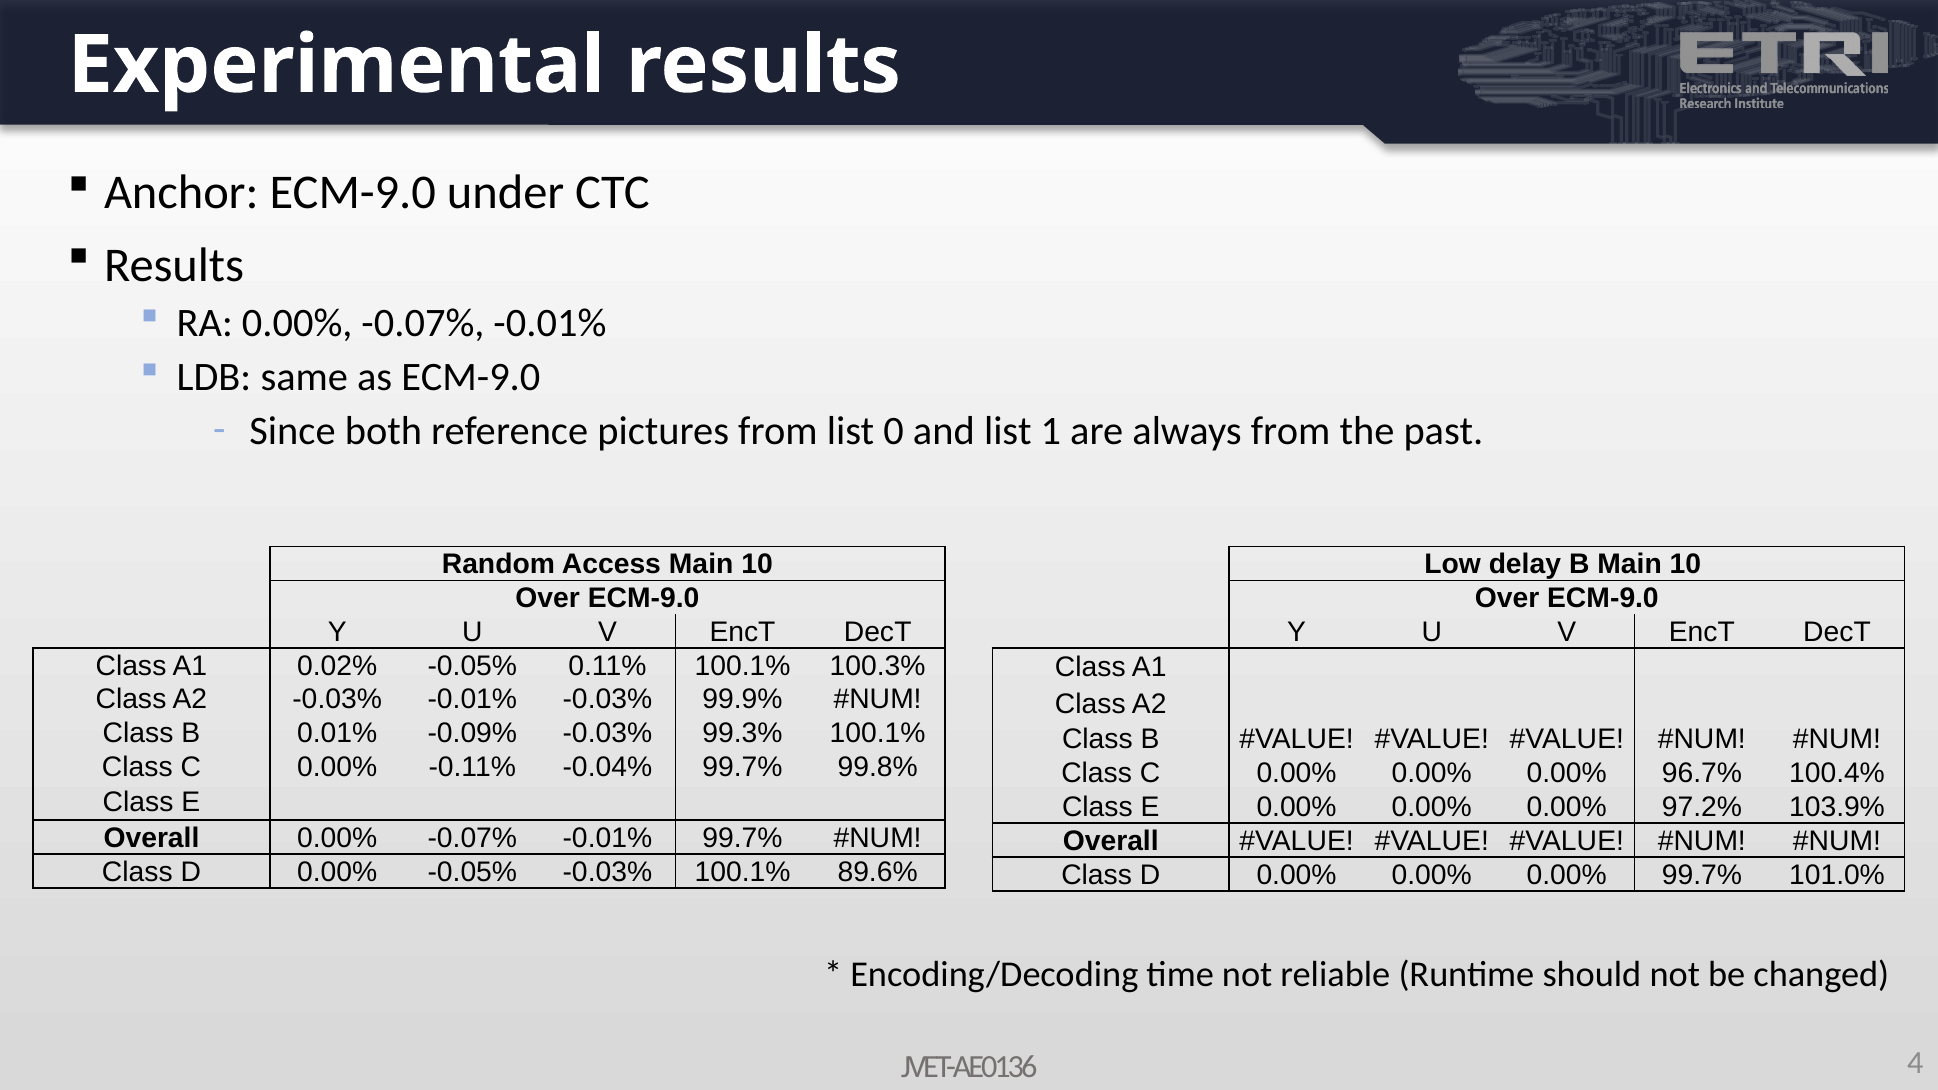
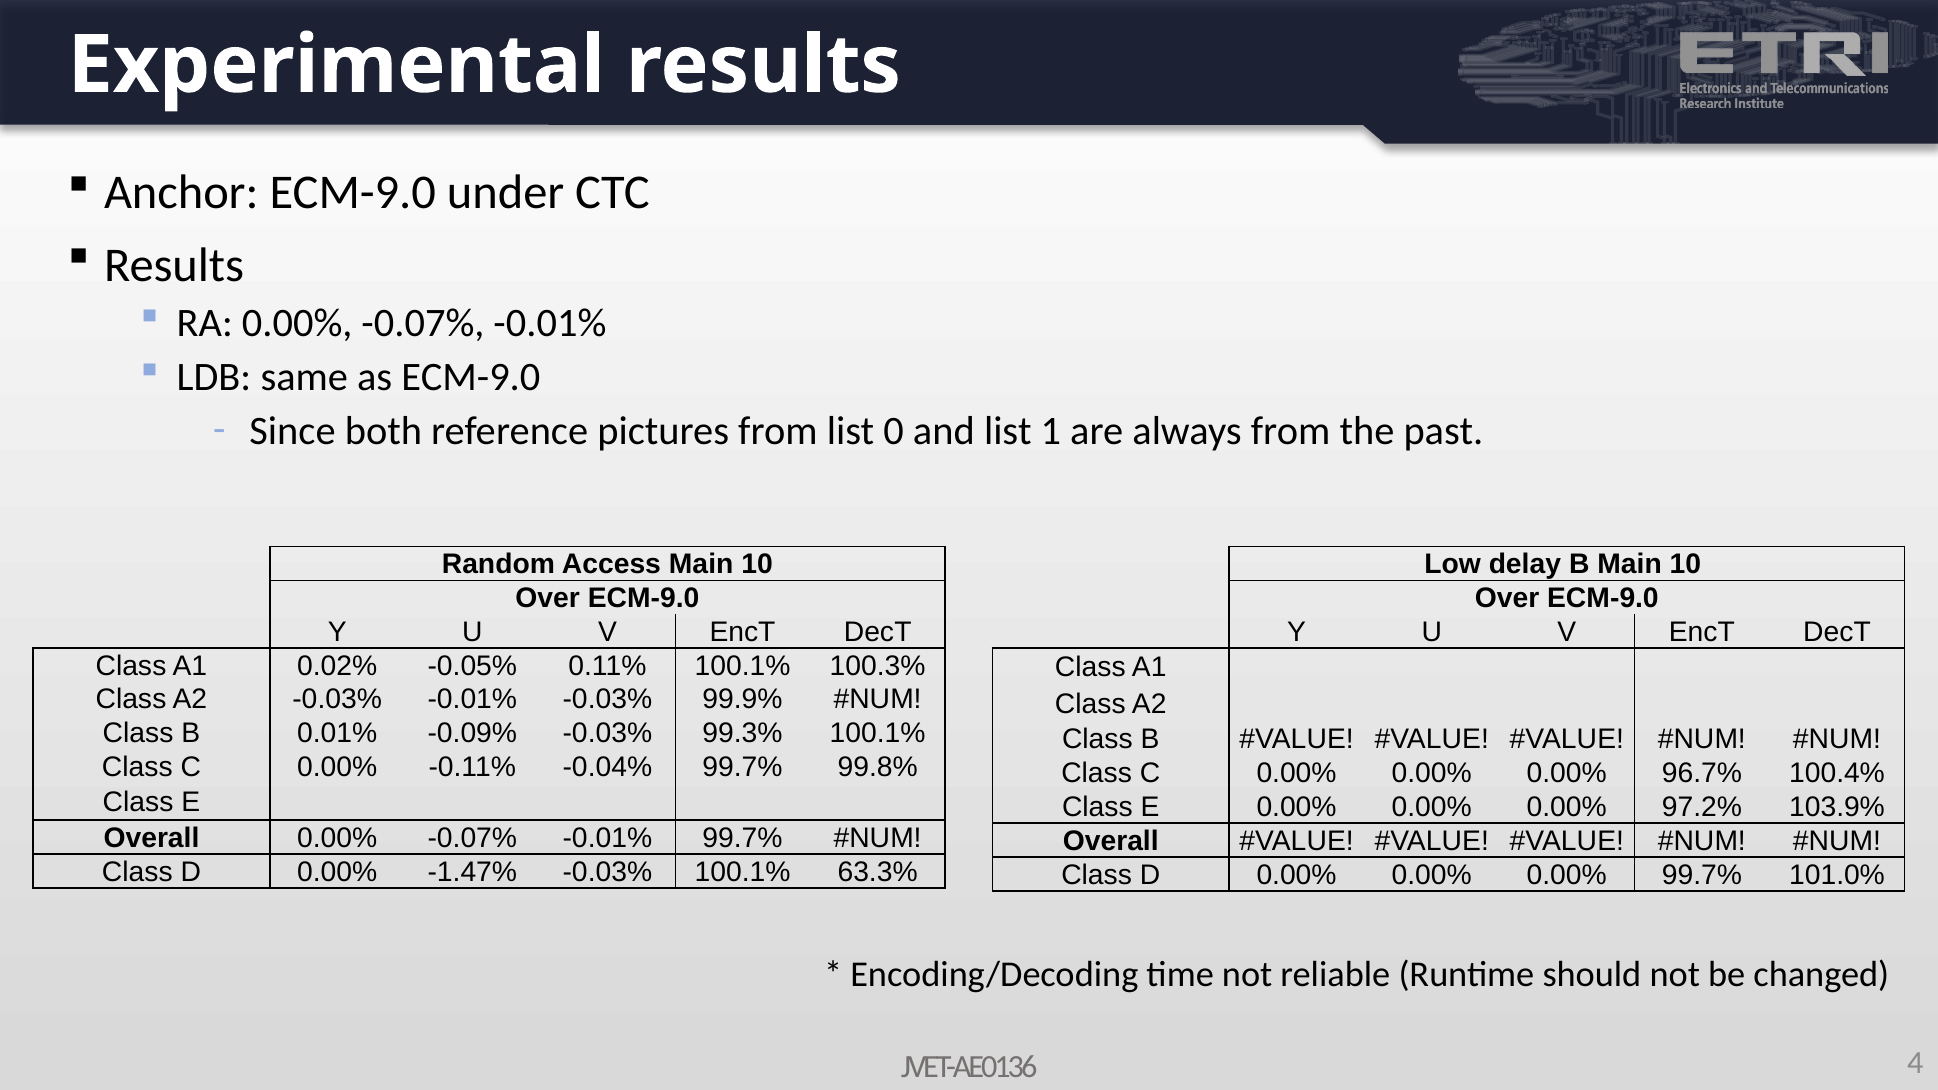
0.00% -0.05%: -0.05% -> -1.47%
89.6%: 89.6% -> 63.3%
